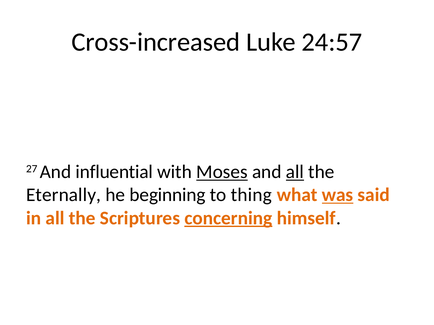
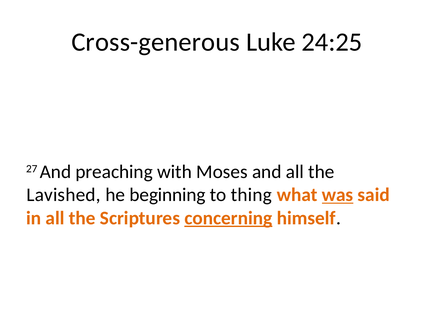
Cross-increased: Cross-increased -> Cross-generous
24:57: 24:57 -> 24:25
influential: influential -> preaching
Moses underline: present -> none
all at (295, 172) underline: present -> none
Eternally: Eternally -> Lavished
